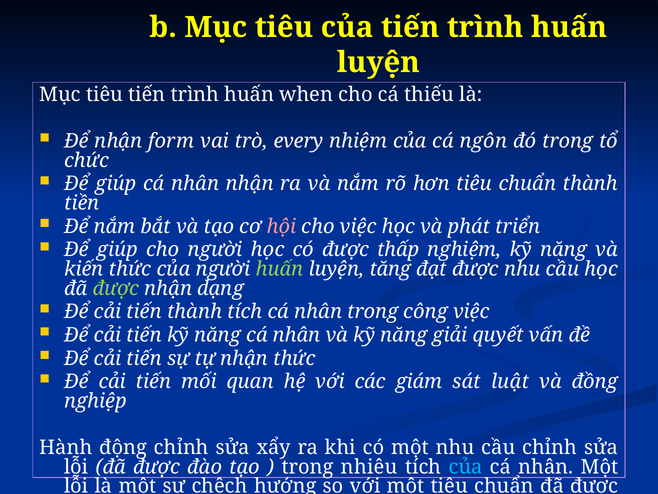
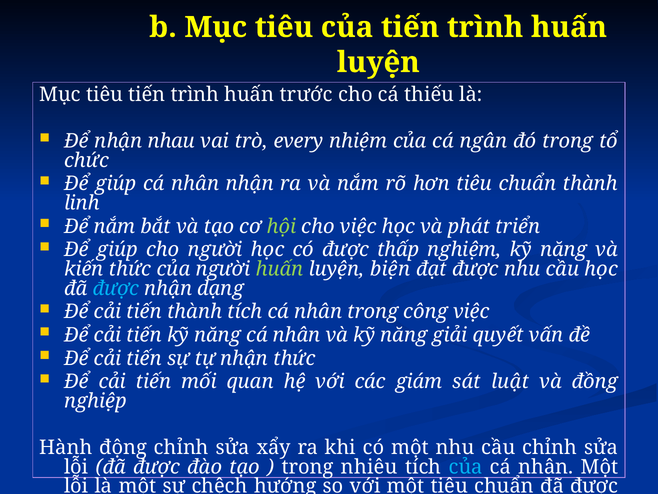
when: when -> trước
form: form -> nhau
ngôn: ngôn -> ngân
tiền: tiền -> linh
hội colour: pink -> light green
tăng: tăng -> biện
được at (116, 288) colour: light green -> light blue
